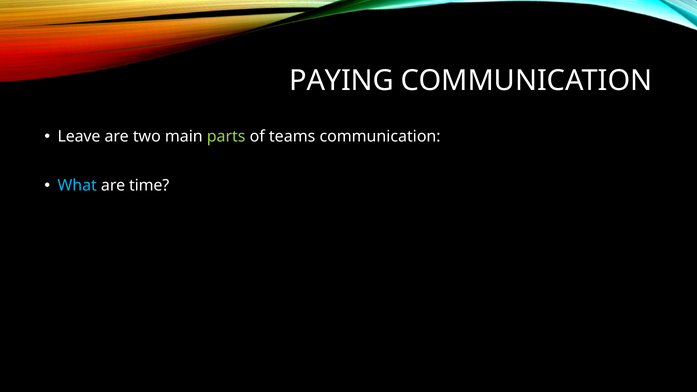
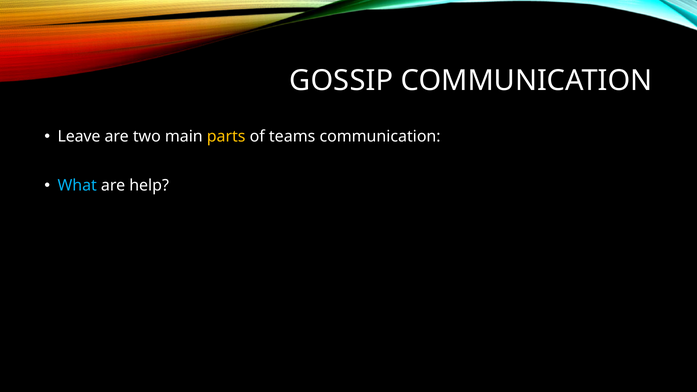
PAYING: PAYING -> GOSSIP
parts colour: light green -> yellow
time: time -> help
